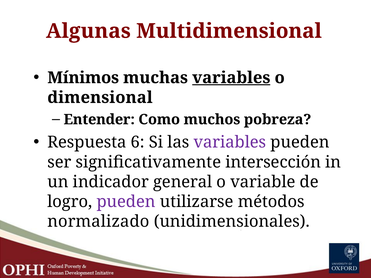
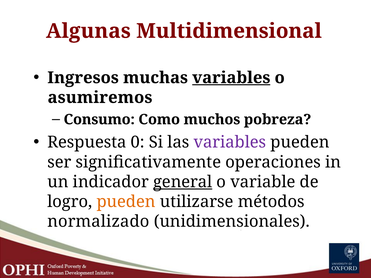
Mínimos: Mínimos -> Ingresos
dimensional: dimensional -> asumiremos
Entender: Entender -> Consumo
6: 6 -> 0
intersección: intersección -> operaciones
general underline: none -> present
pueden at (126, 202) colour: purple -> orange
